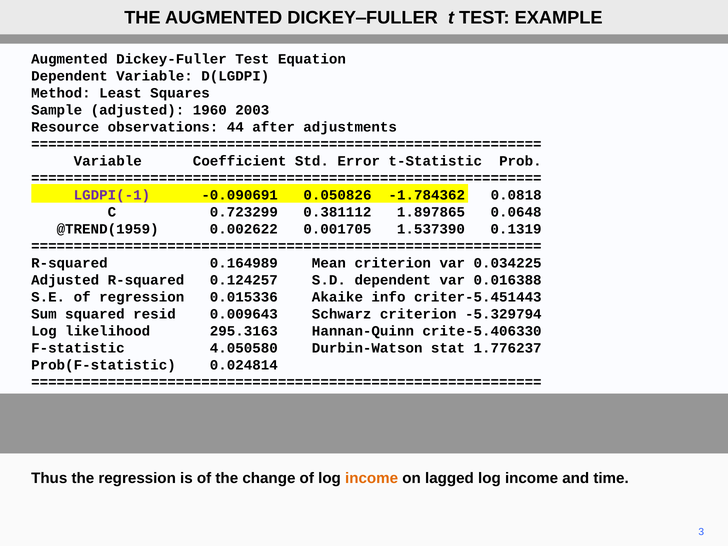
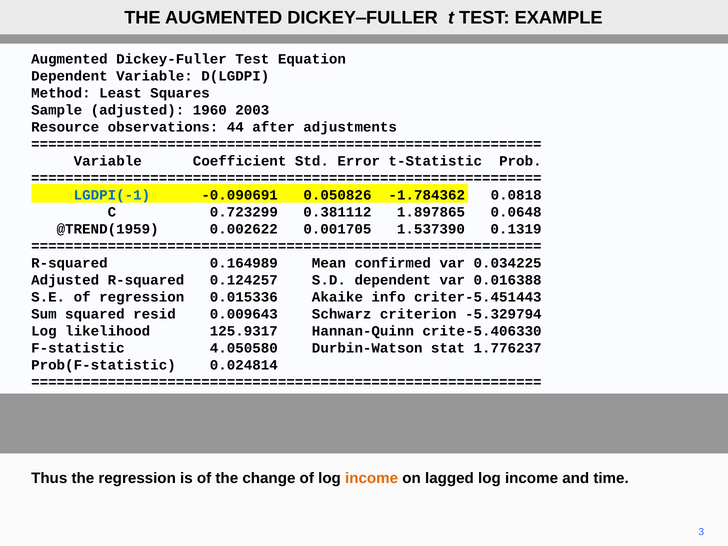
LGDPI(-1 colour: purple -> blue
Mean criterion: criterion -> confirmed
295.3163: 295.3163 -> 125.9317
